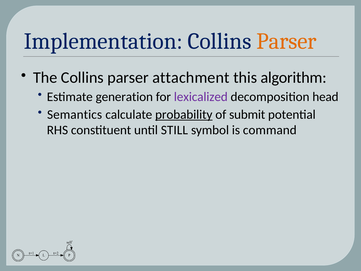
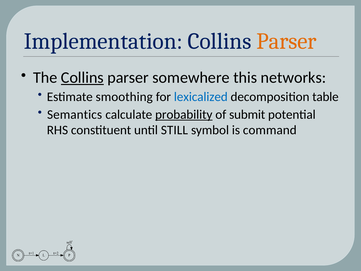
Collins at (82, 78) underline: none -> present
attachment: attachment -> somewhere
algorithm: algorithm -> networks
generation: generation -> smoothing
lexicalized colour: purple -> blue
head: head -> table
